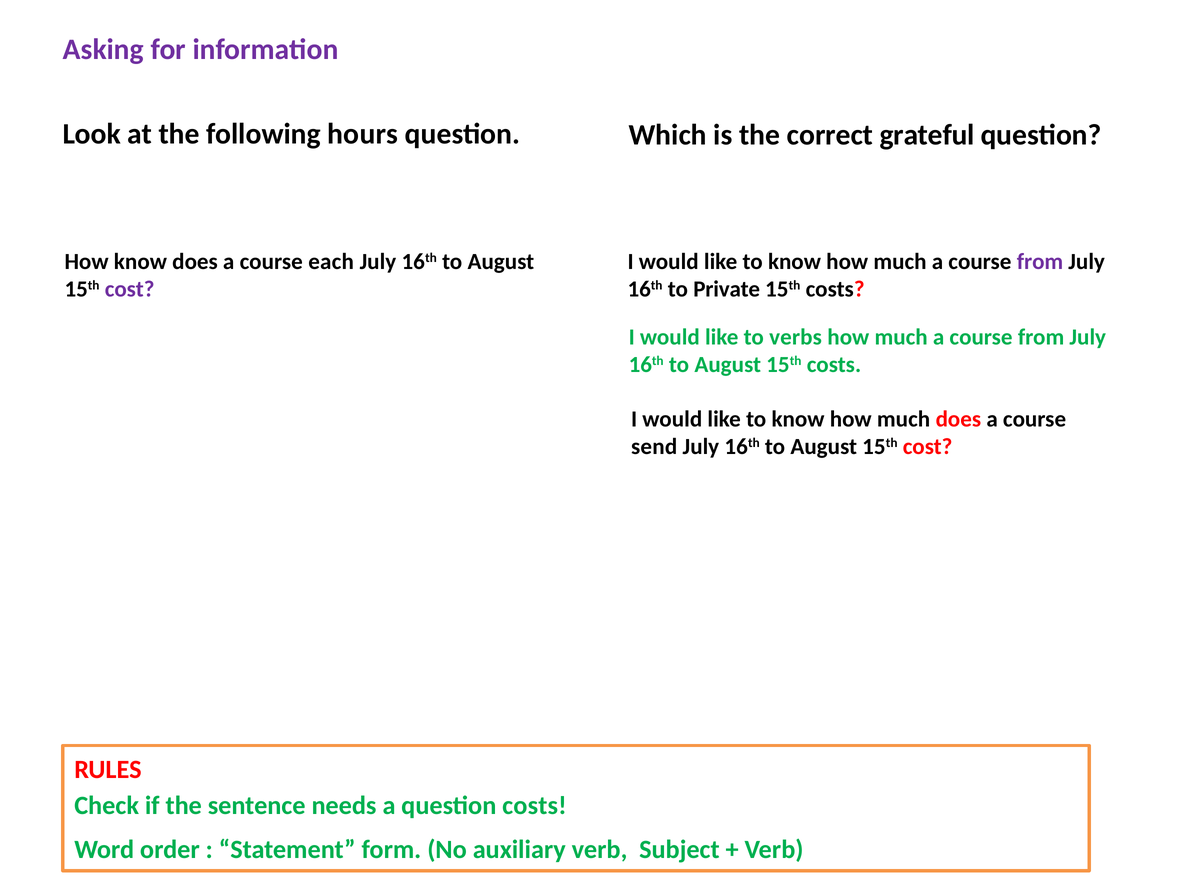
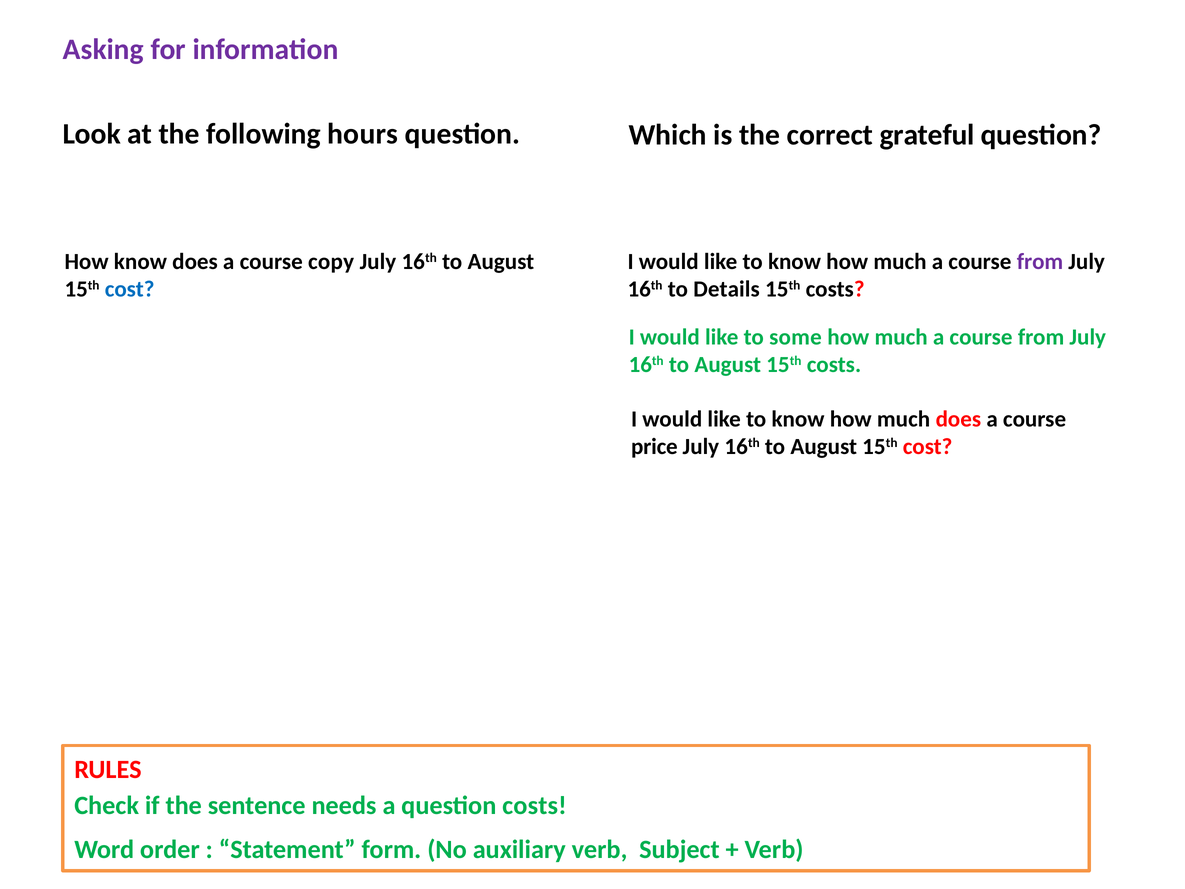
each: each -> copy
cost at (130, 289) colour: purple -> blue
Private: Private -> Details
verbs: verbs -> some
send: send -> price
